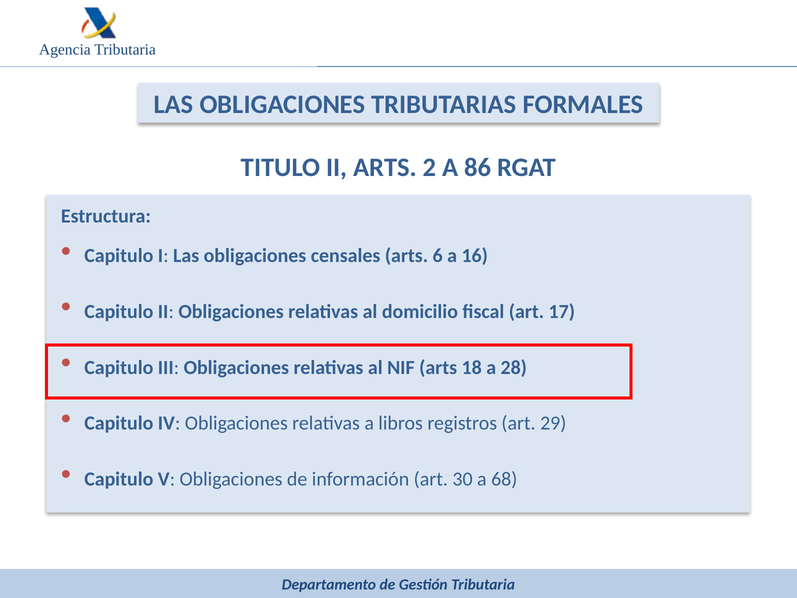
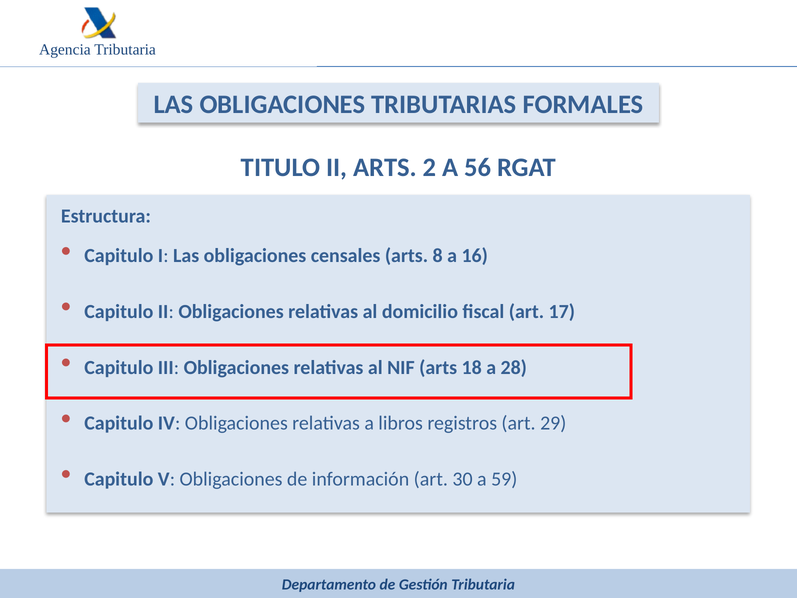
86: 86 -> 56
6: 6 -> 8
68: 68 -> 59
